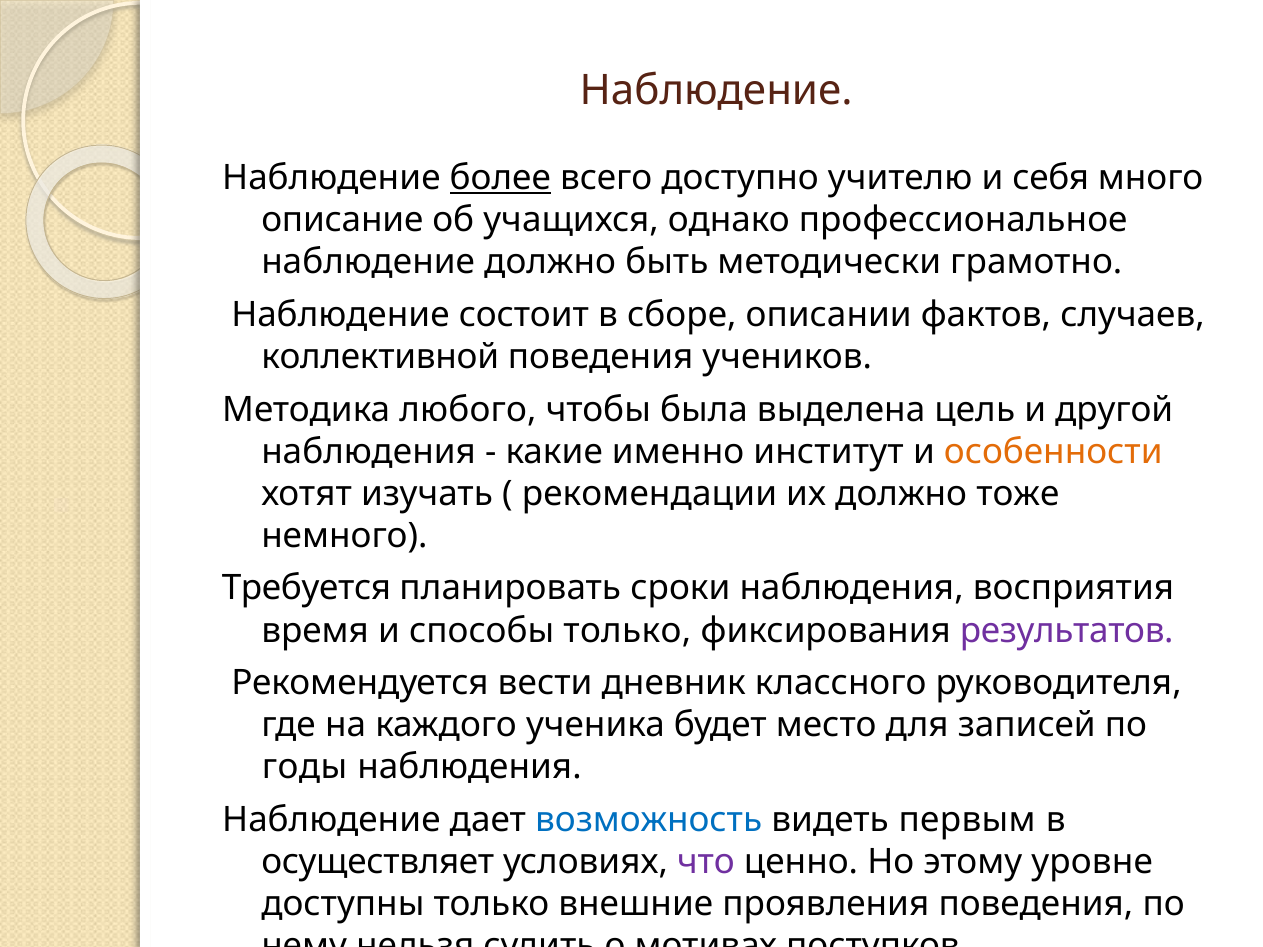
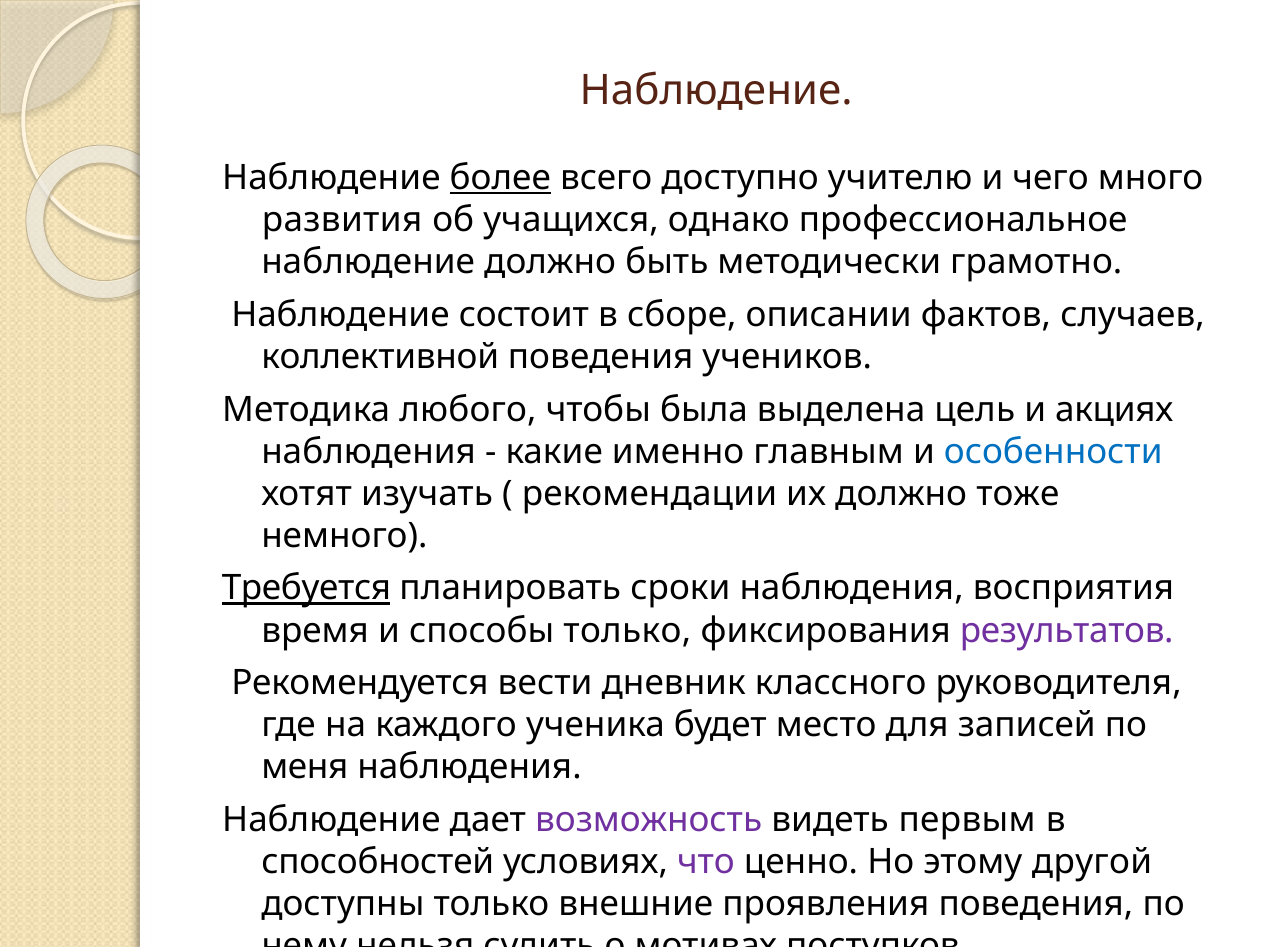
себя: себя -> чего
описание: описание -> развития
другой: другой -> акциях
институт: институт -> главным
особенности colour: orange -> blue
Требуется underline: none -> present
годы: годы -> меня
возможность colour: blue -> purple
осуществляет: осуществляет -> способностей
уровне: уровне -> другой
